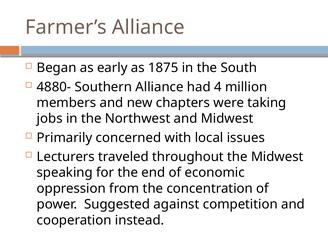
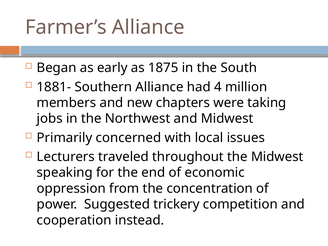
4880-: 4880- -> 1881-
against: against -> trickery
